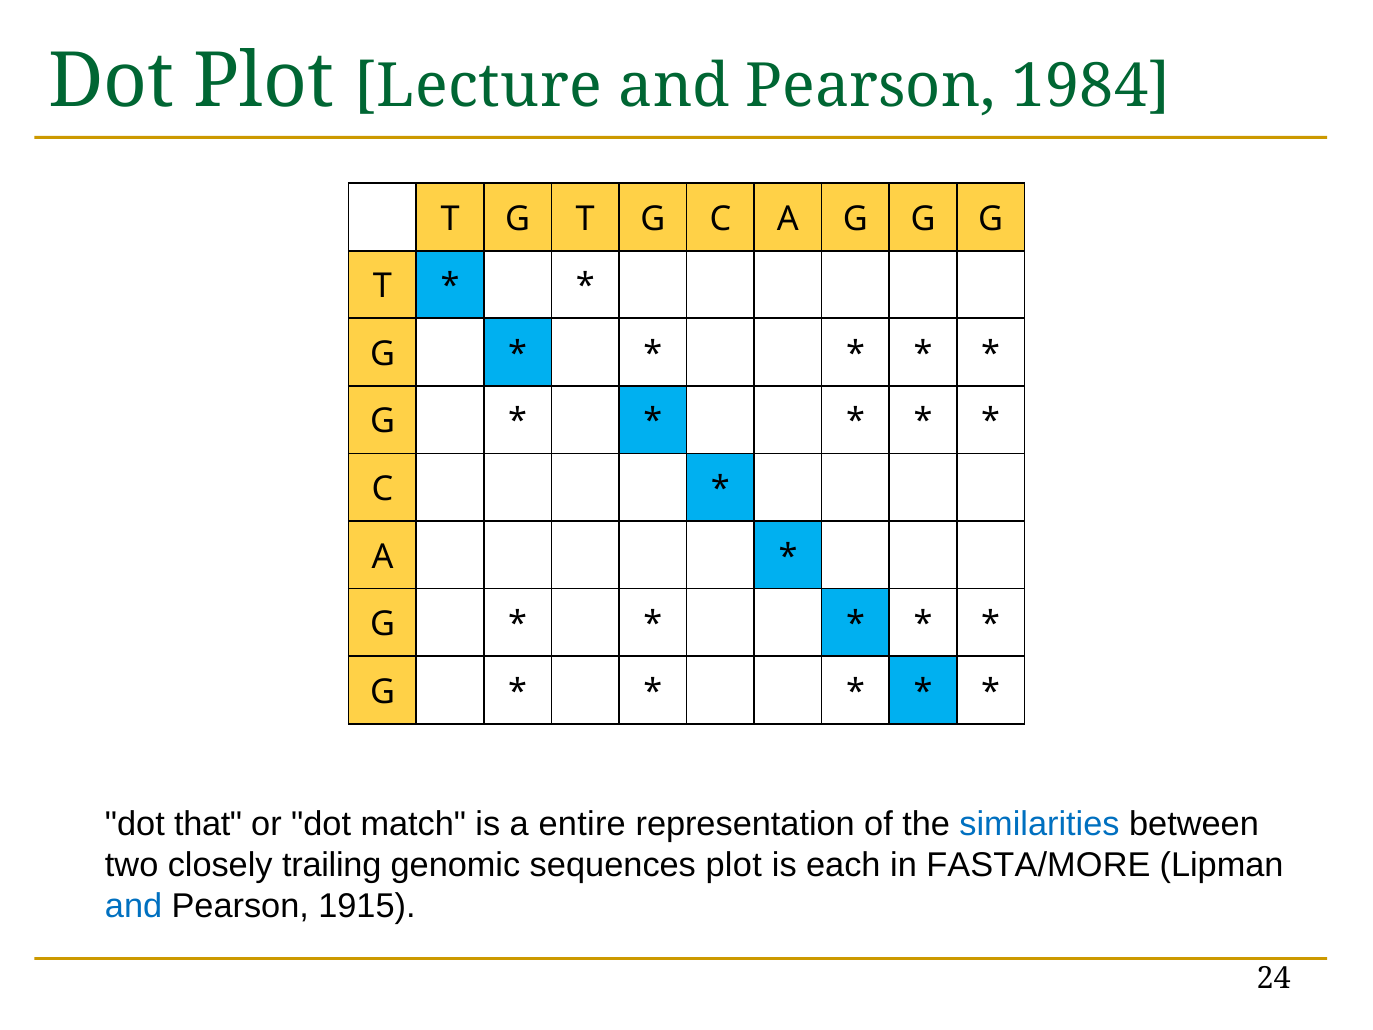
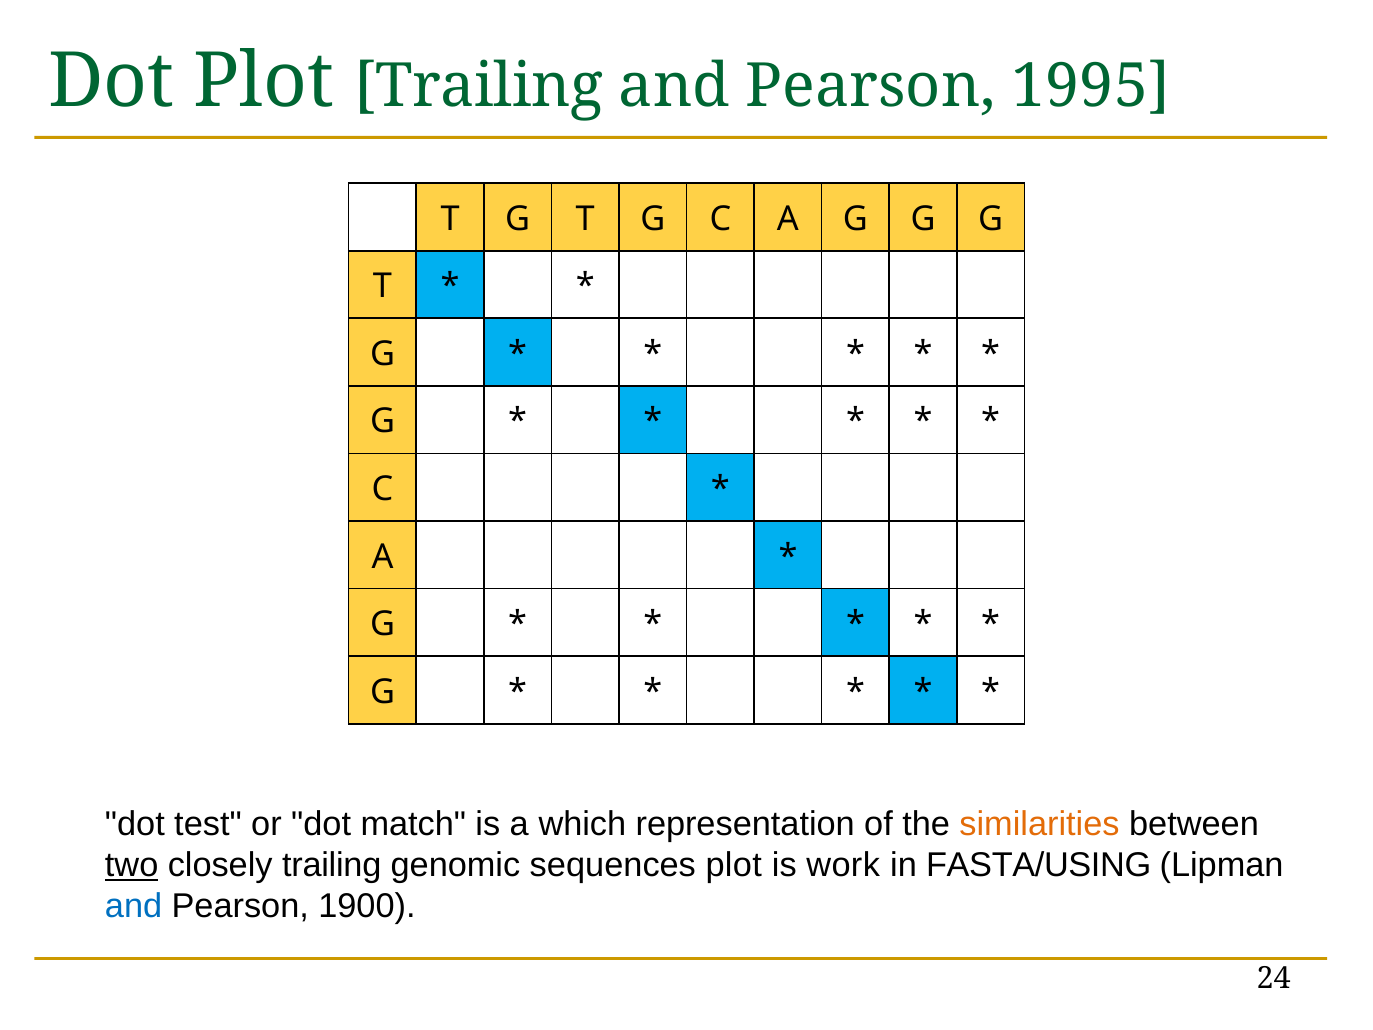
Plot Lecture: Lecture -> Trailing
1984: 1984 -> 1995
that: that -> test
entire: entire -> which
similarities colour: blue -> orange
two underline: none -> present
each: each -> work
FASTA/MORE: FASTA/MORE -> FASTA/USING
1915: 1915 -> 1900
